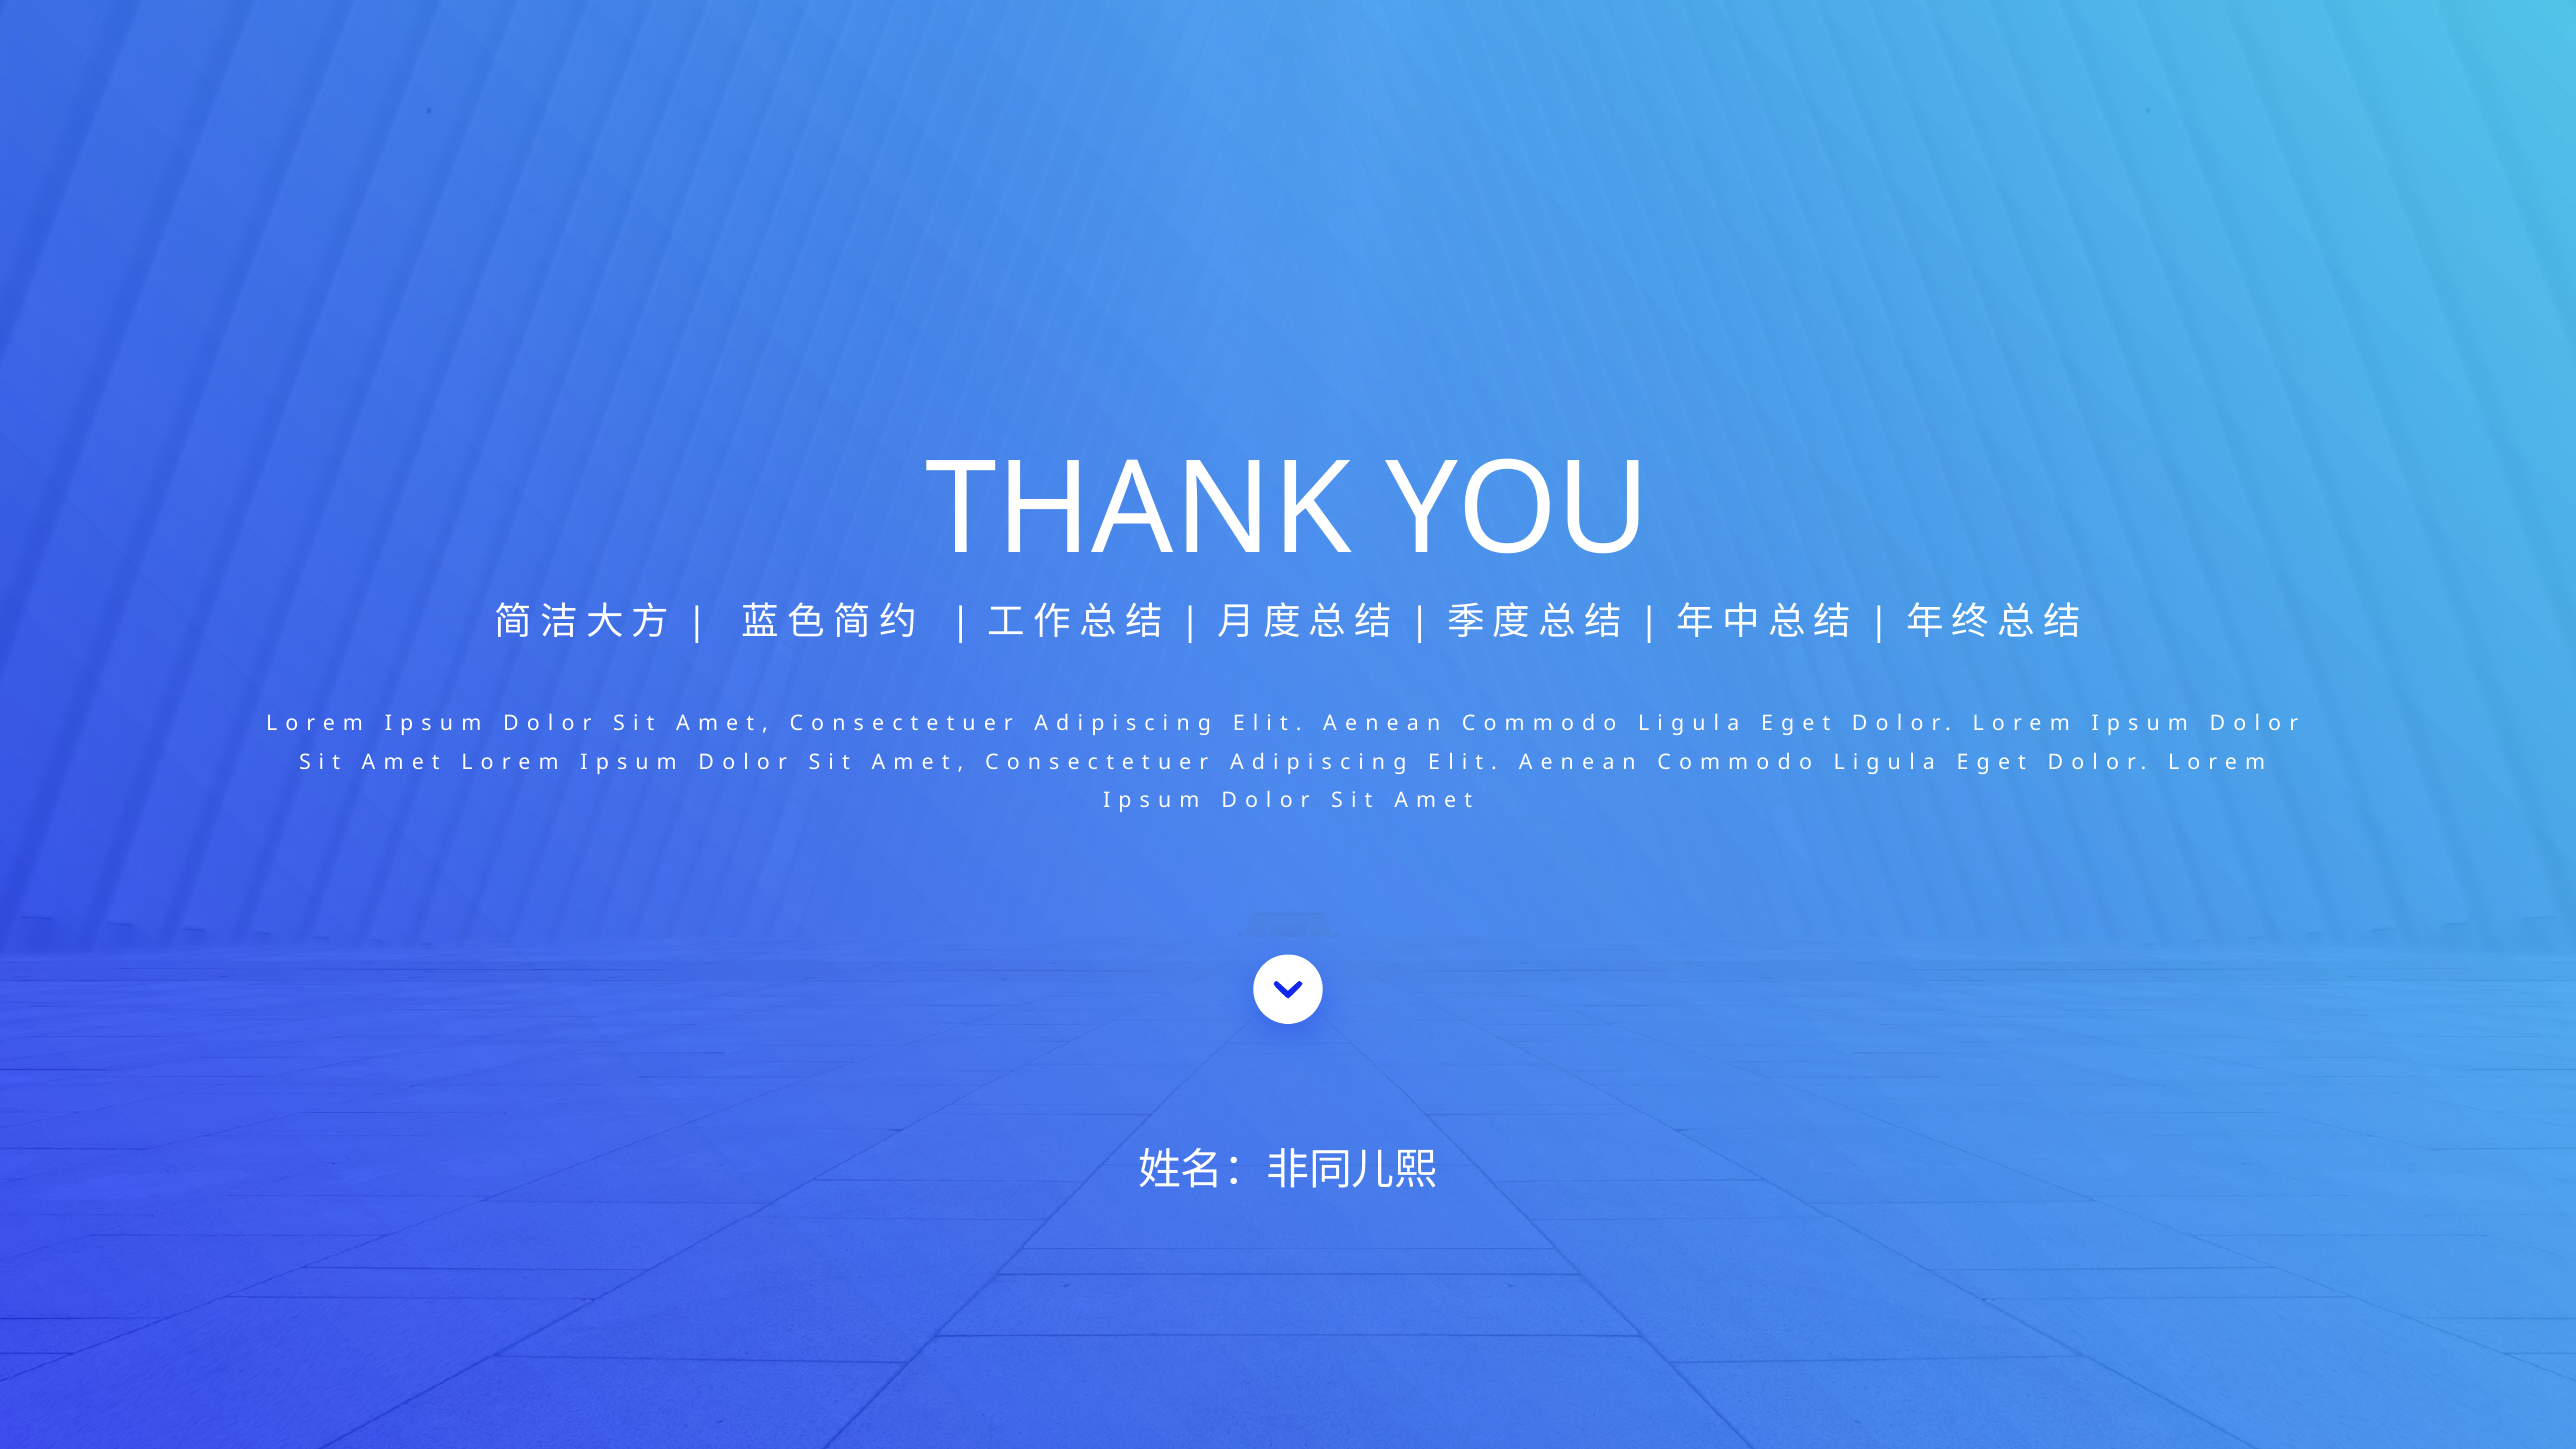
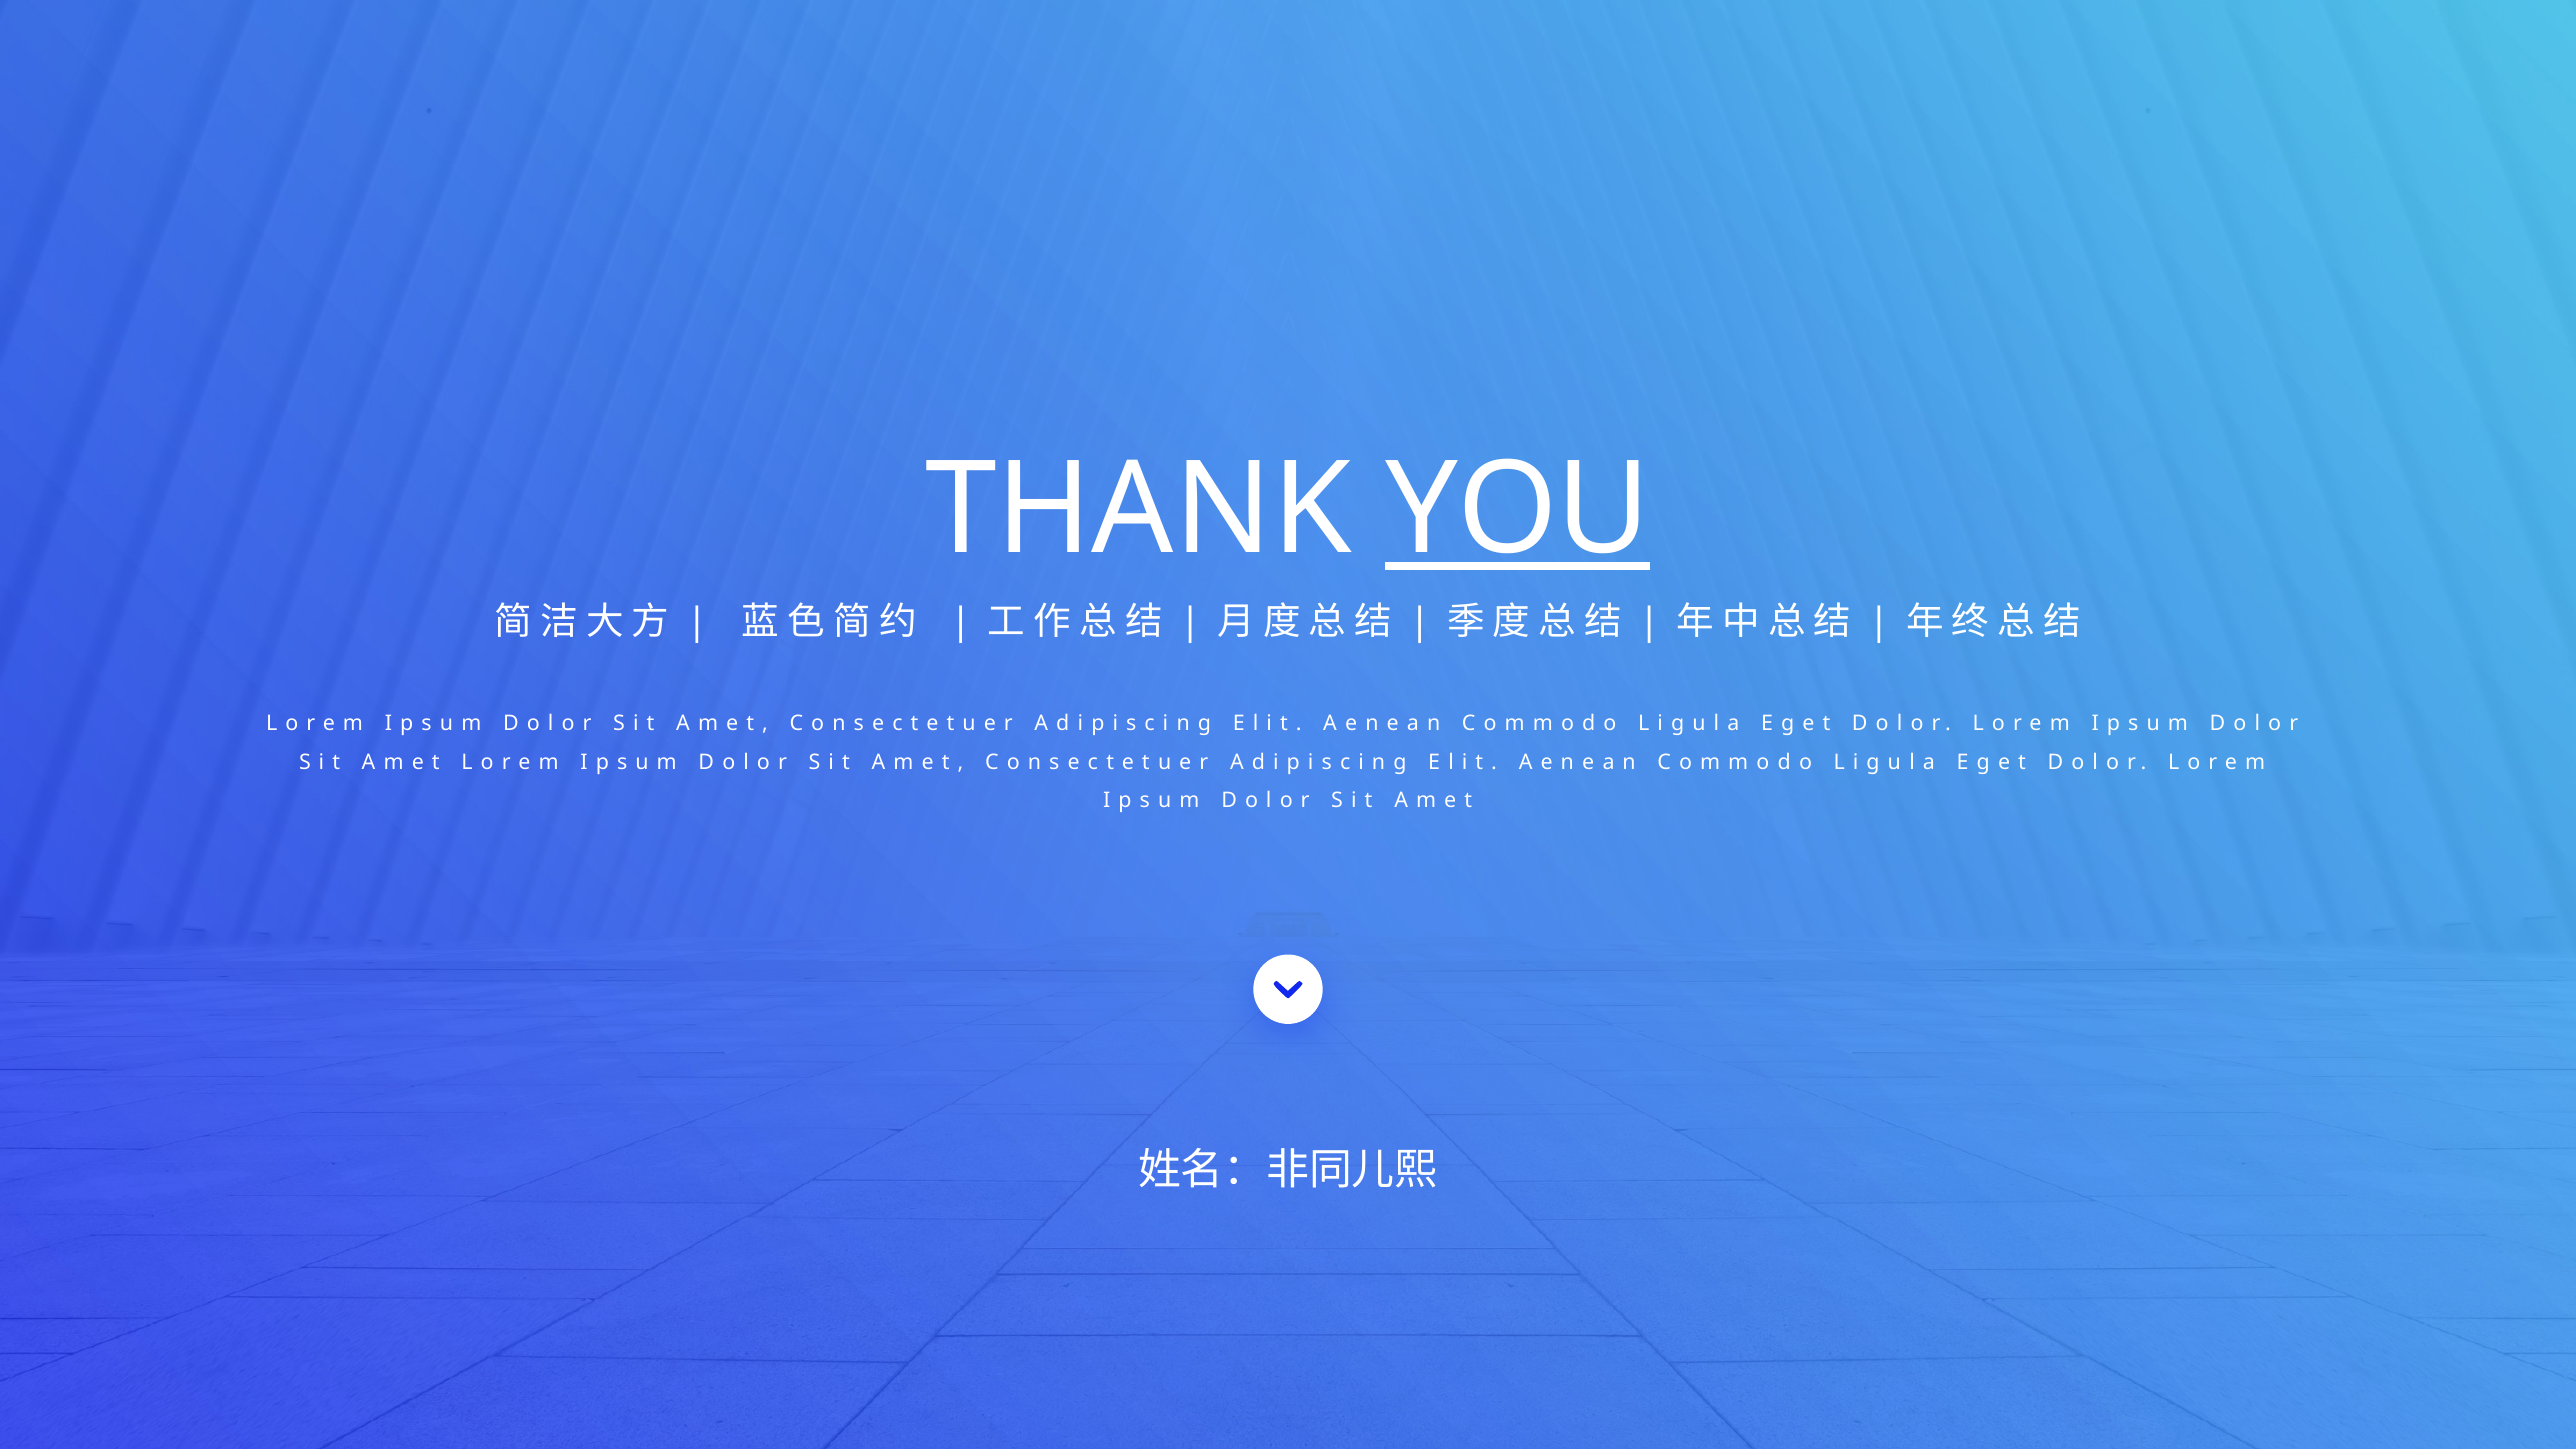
YOU underline: none -> present
